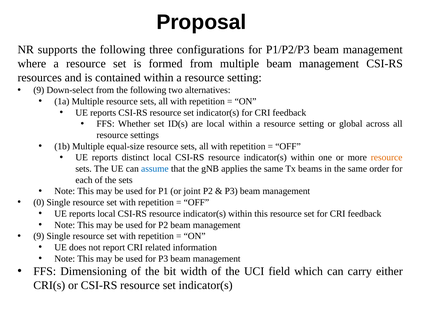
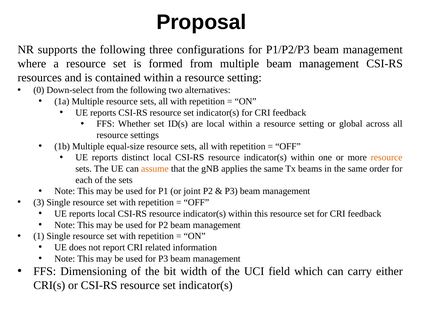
9 at (39, 90): 9 -> 0
assume colour: blue -> orange
0: 0 -> 3
9 at (39, 236): 9 -> 1
